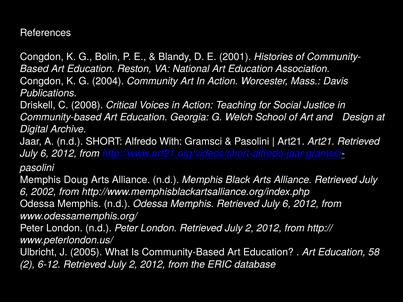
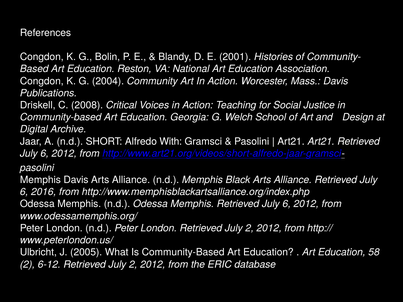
Memphis Doug: Doug -> Davis
2002: 2002 -> 2016
